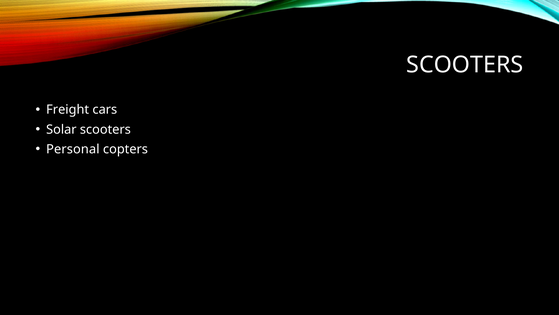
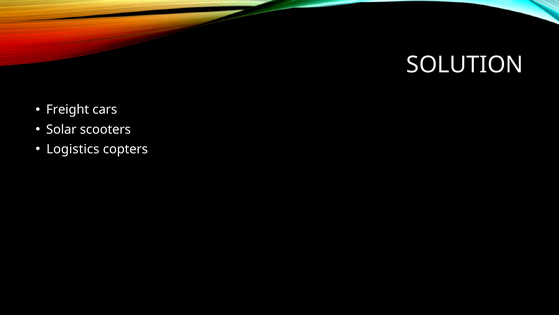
SCOOTERS at (465, 65): SCOOTERS -> SOLUTION
Personal: Personal -> Logistics
